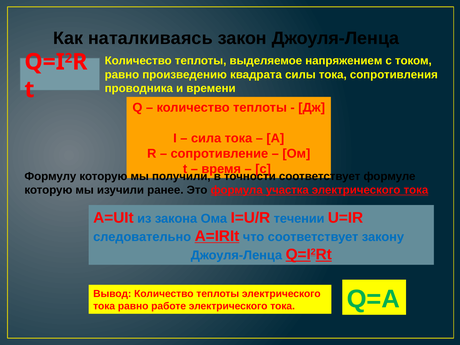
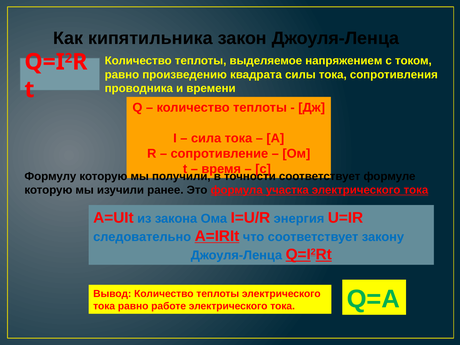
наталкиваясь: наталкиваясь -> кипятильника
течении: течении -> энергия
